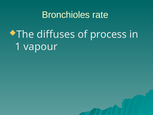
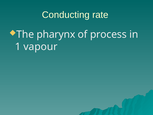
Bronchioles: Bronchioles -> Conducting
diffuses: diffuses -> pharynx
